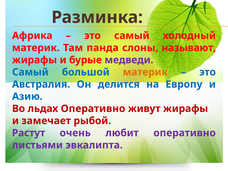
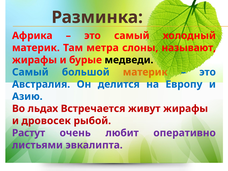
панда: панда -> метра
медведи colour: purple -> black
льдах Оперативно: Оперативно -> Встречается
замечает: замечает -> дровосек
